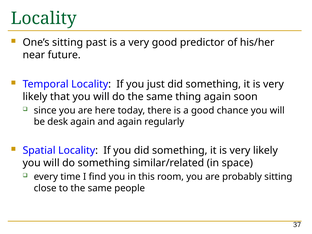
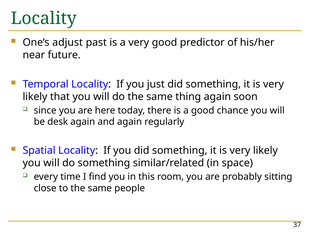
One’s sitting: sitting -> adjust
